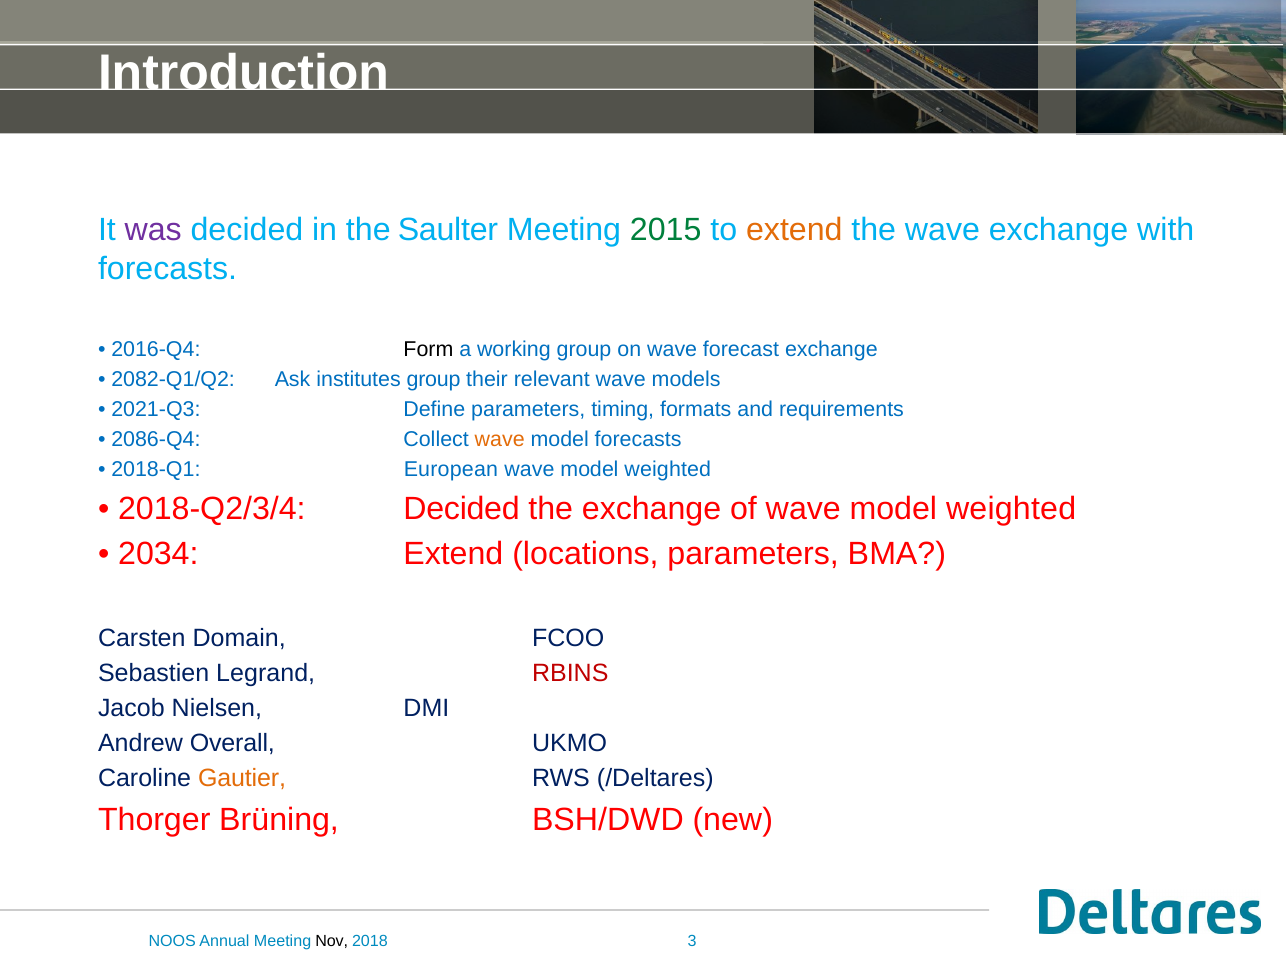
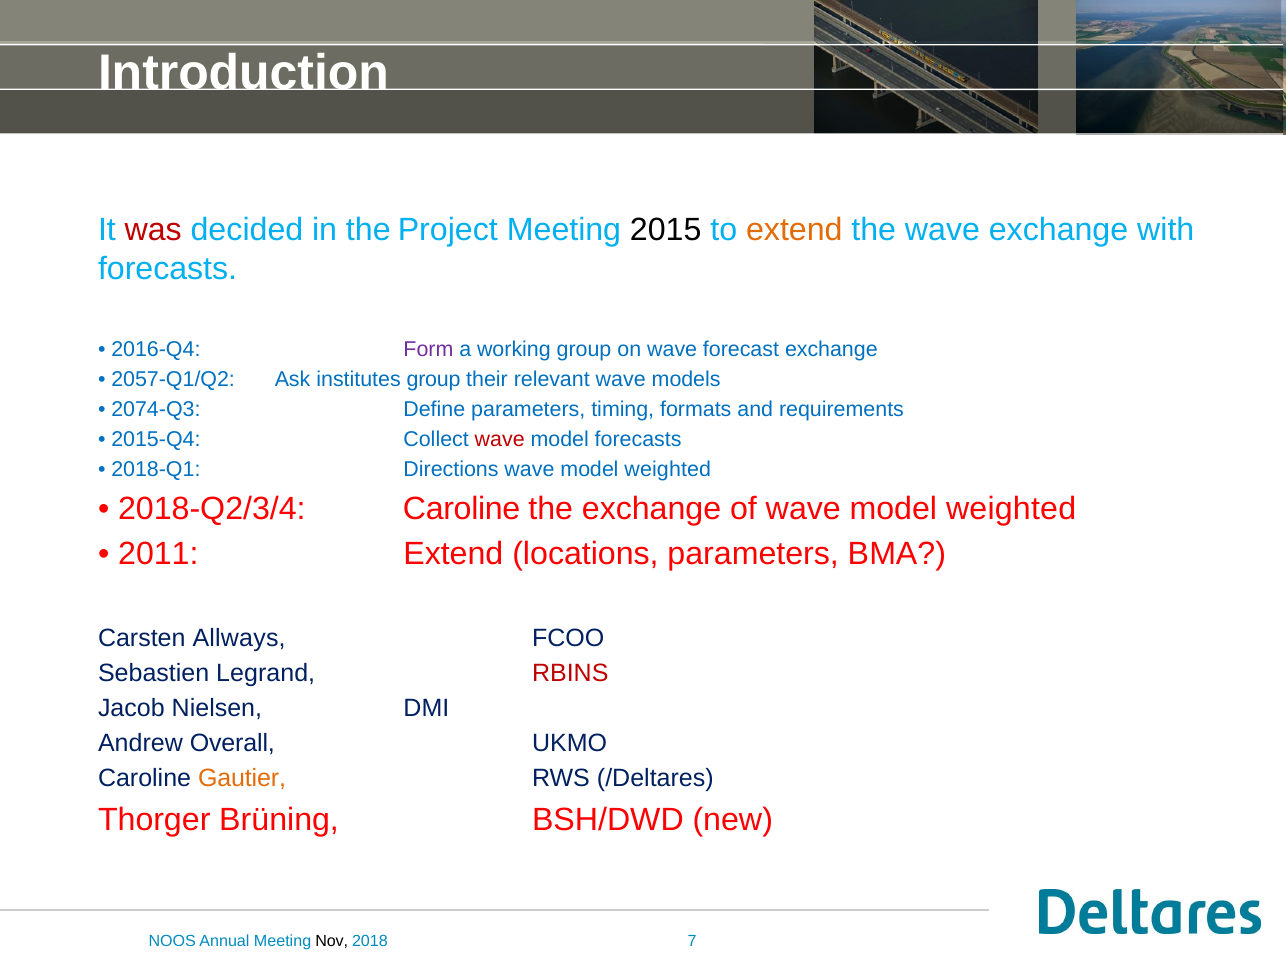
was colour: purple -> red
Saulter: Saulter -> Project
2015 colour: green -> black
Form colour: black -> purple
2082-Q1/Q2: 2082-Q1/Q2 -> 2057-Q1/Q2
2021-Q3: 2021-Q3 -> 2074-Q3
2086-Q4: 2086-Q4 -> 2015-Q4
wave at (500, 439) colour: orange -> red
European: European -> Directions
2018-Q2/3/4 Decided: Decided -> Caroline
2034: 2034 -> 2011
Domain: Domain -> Allways
3: 3 -> 7
